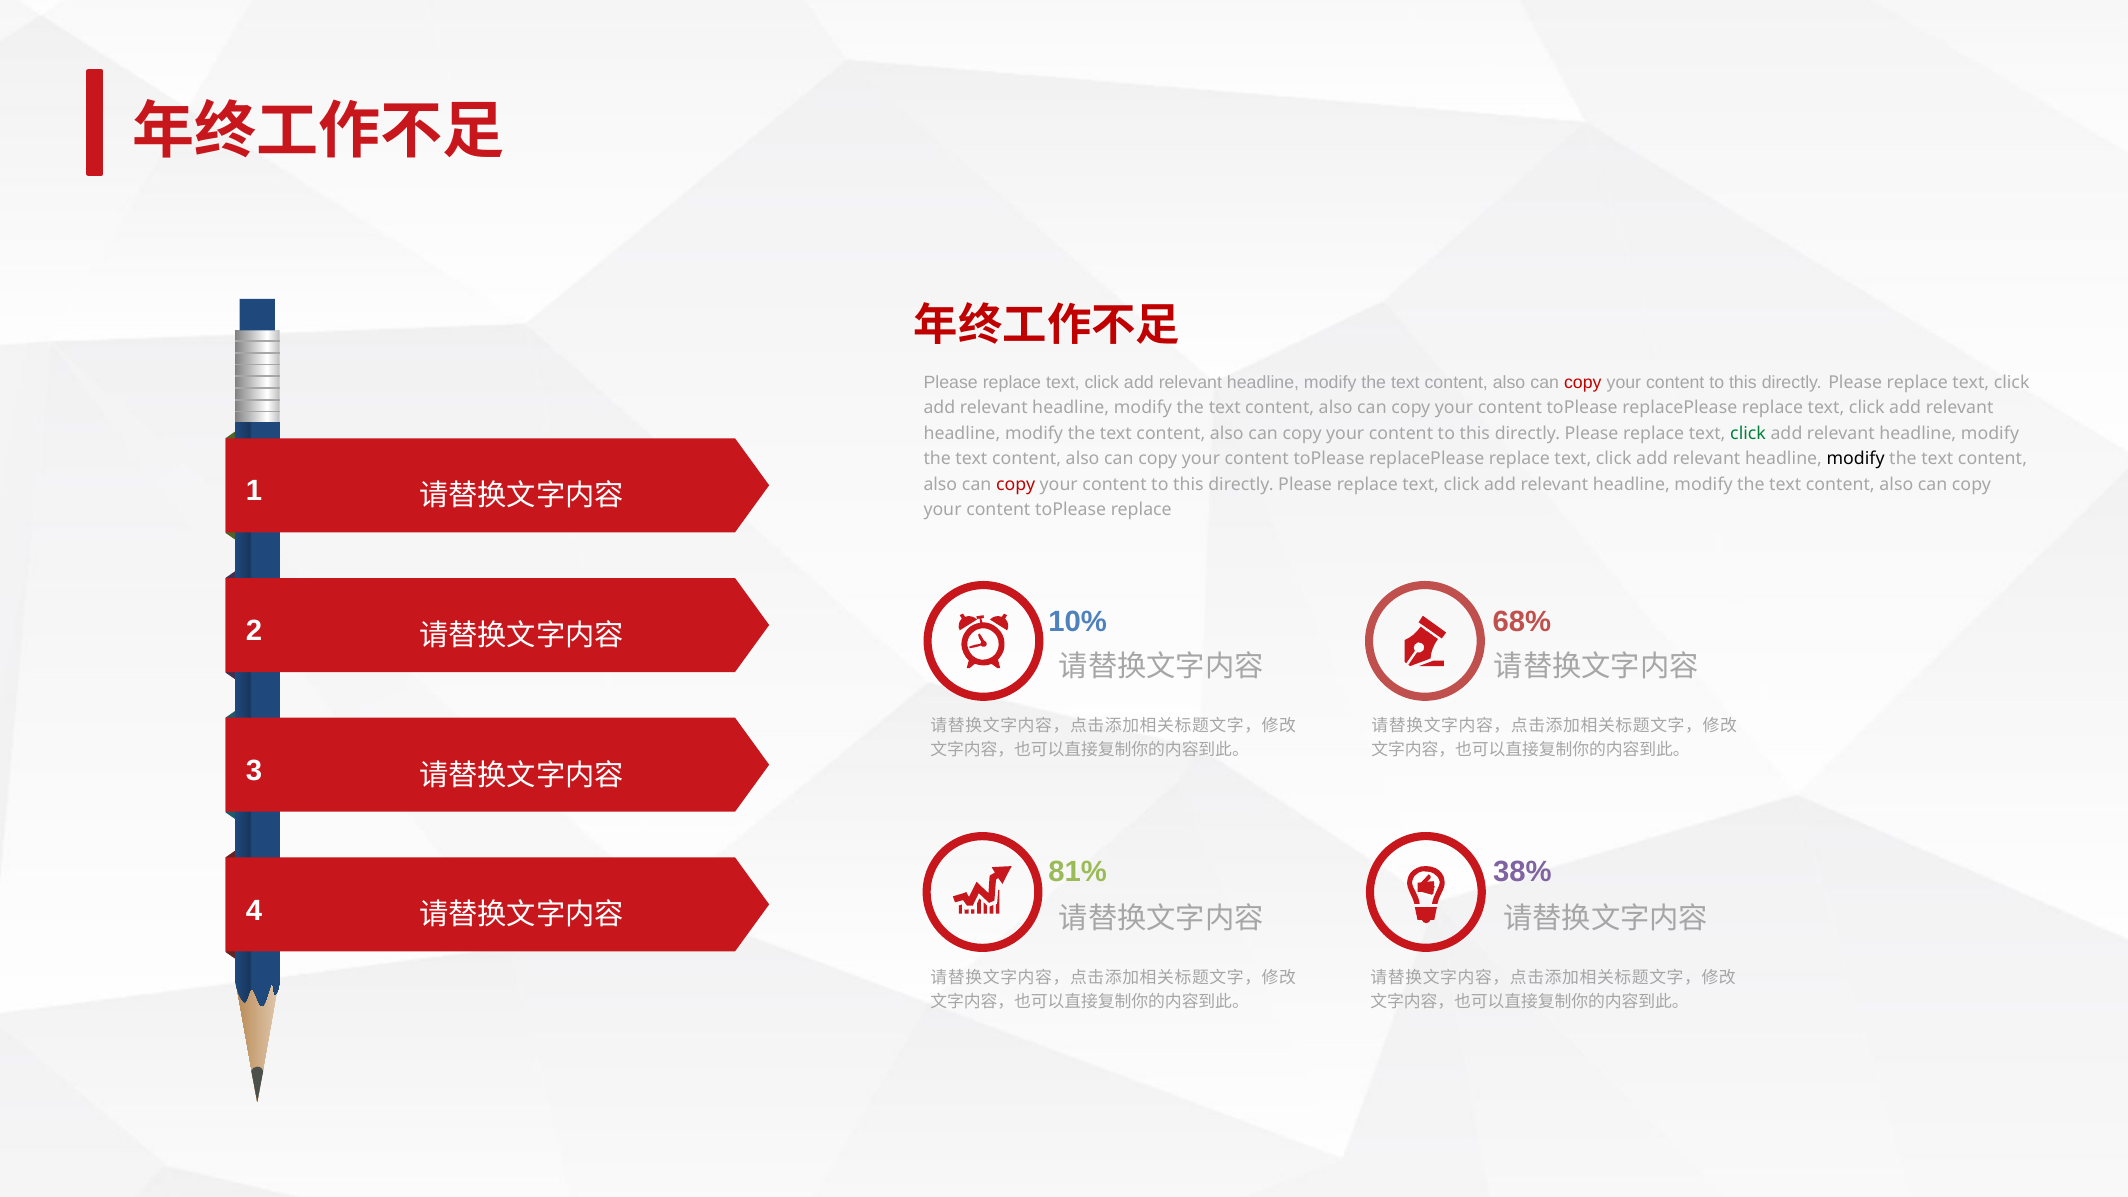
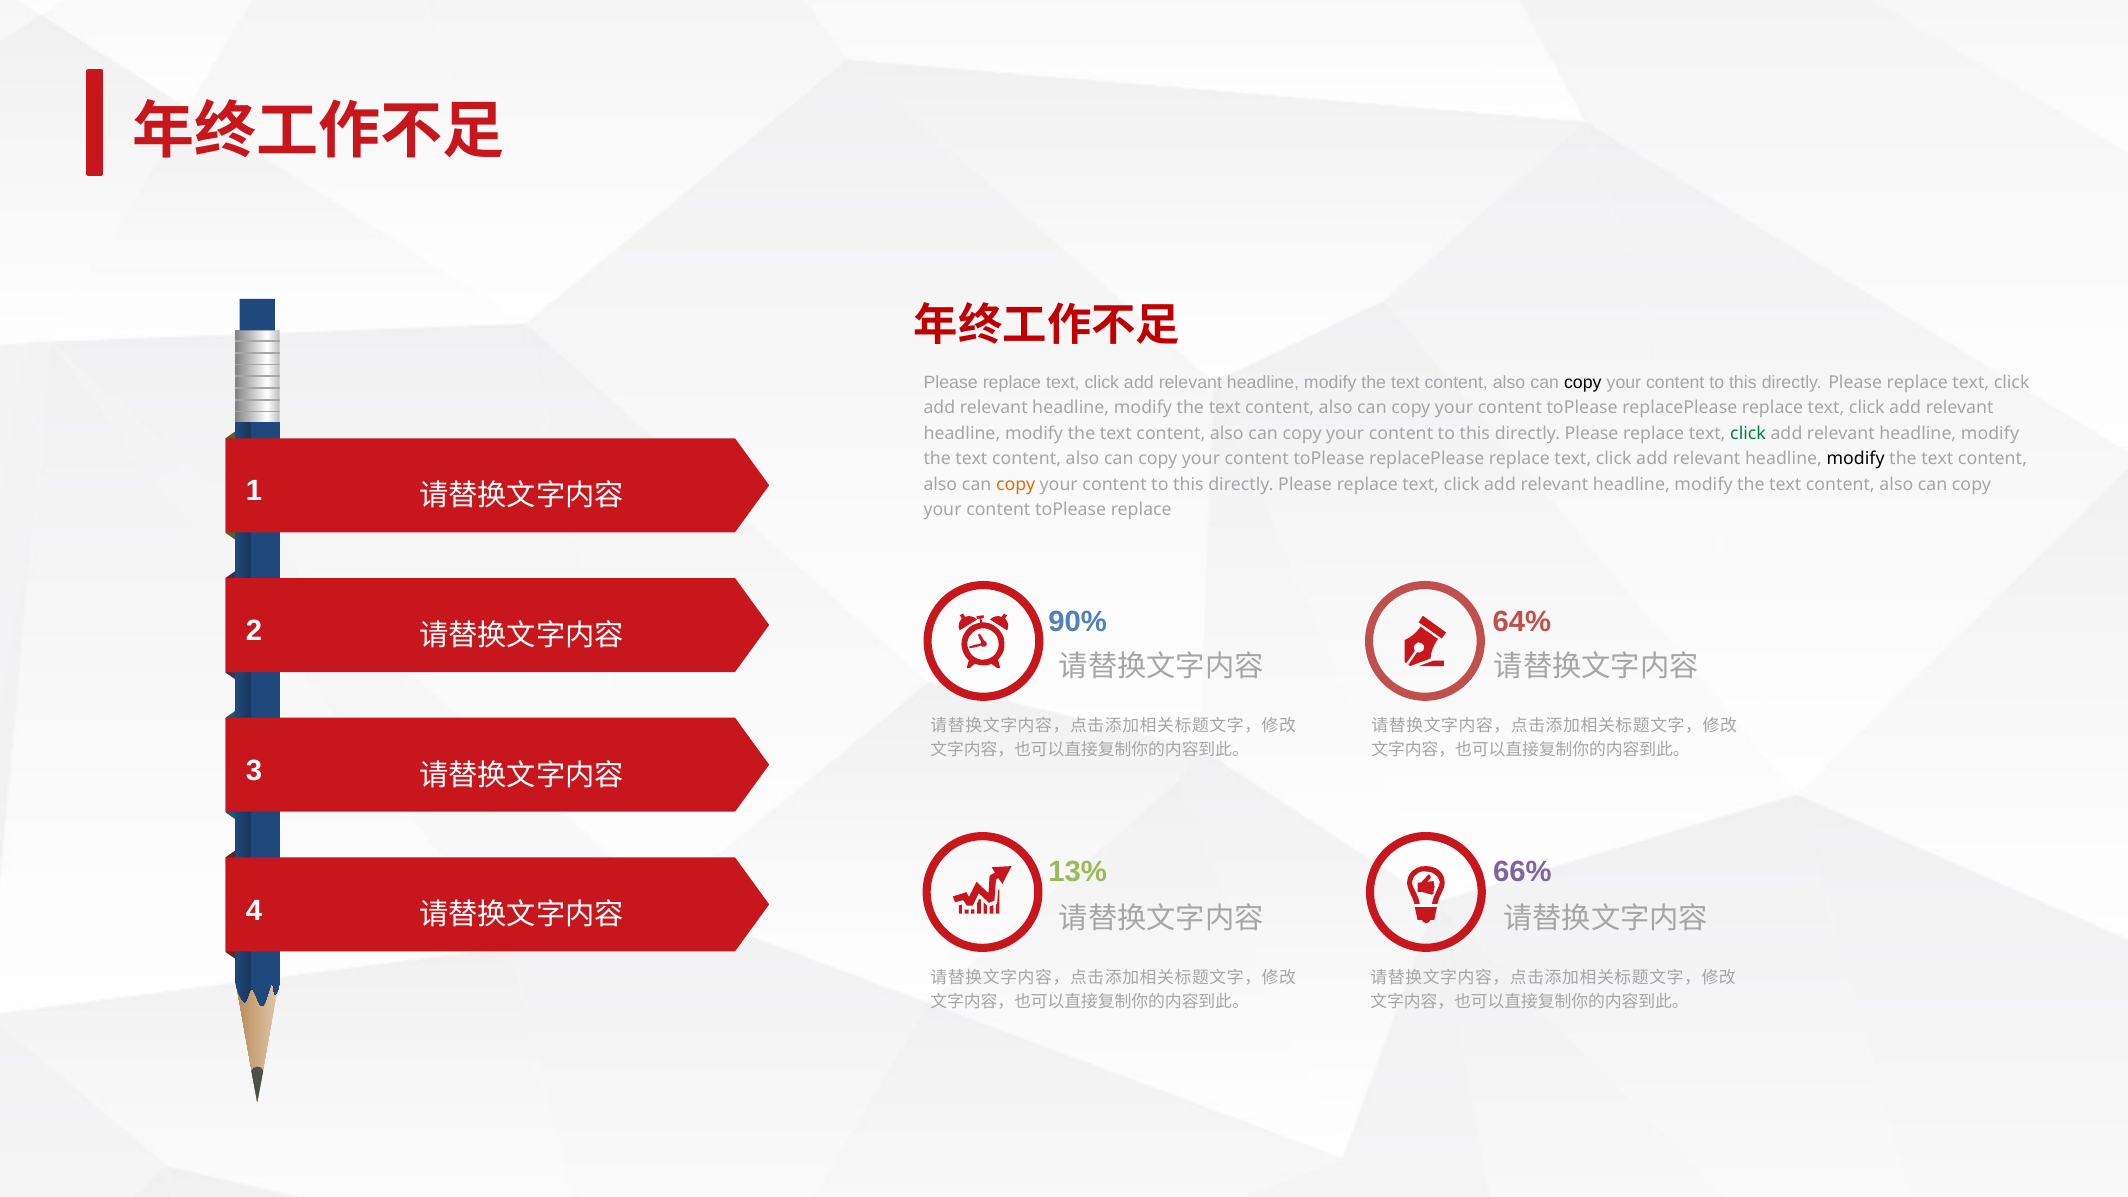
copy at (1583, 382) colour: red -> black
copy at (1016, 484) colour: red -> orange
10%: 10% -> 90%
68%: 68% -> 64%
81%: 81% -> 13%
38%: 38% -> 66%
